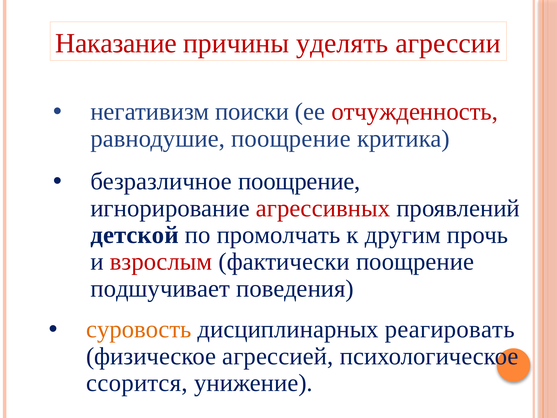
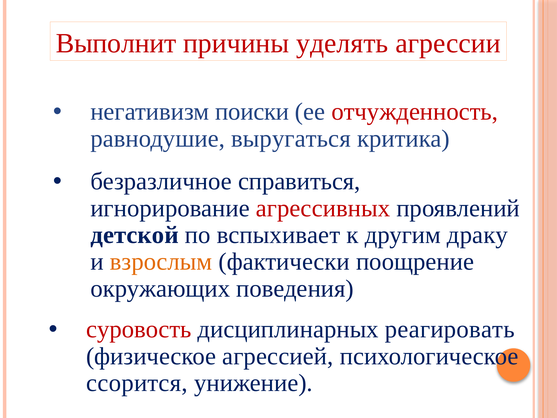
Наказание: Наказание -> Выполнит
равнодушие поощрение: поощрение -> выругаться
безразличное поощрение: поощрение -> справиться
промолчать: промолчать -> вспыхивает
прочь: прочь -> драку
взрослым colour: red -> orange
подшучивает: подшучивает -> окружающих
суровость colour: orange -> red
